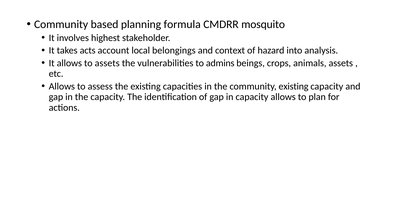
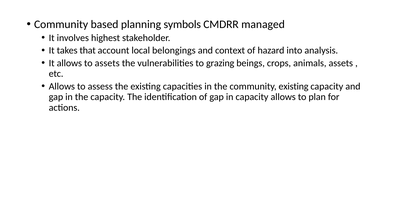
formula: formula -> symbols
mosquito: mosquito -> managed
acts: acts -> that
admins: admins -> grazing
